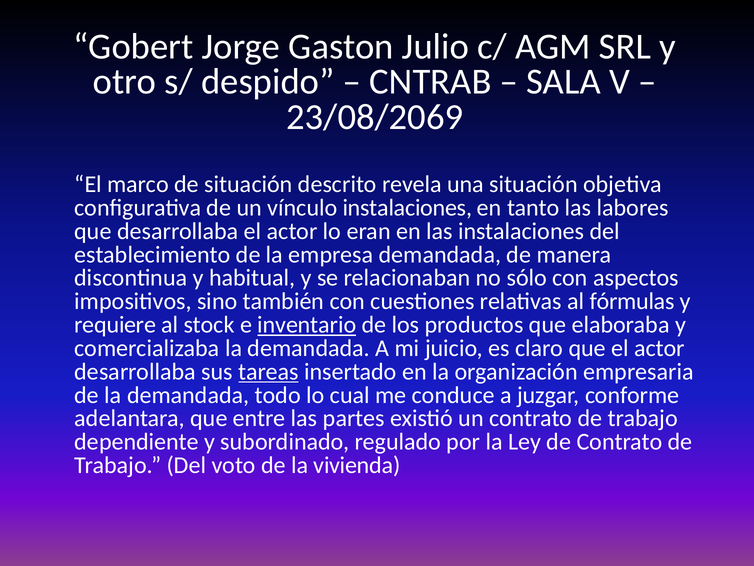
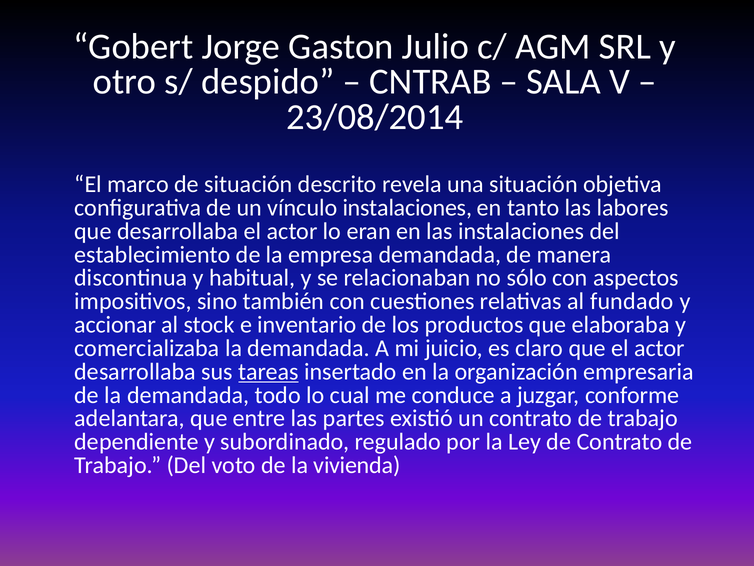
23/08/2069: 23/08/2069 -> 23/08/2014
fórmulas: fórmulas -> fundado
requiere: requiere -> accionar
inventario underline: present -> none
